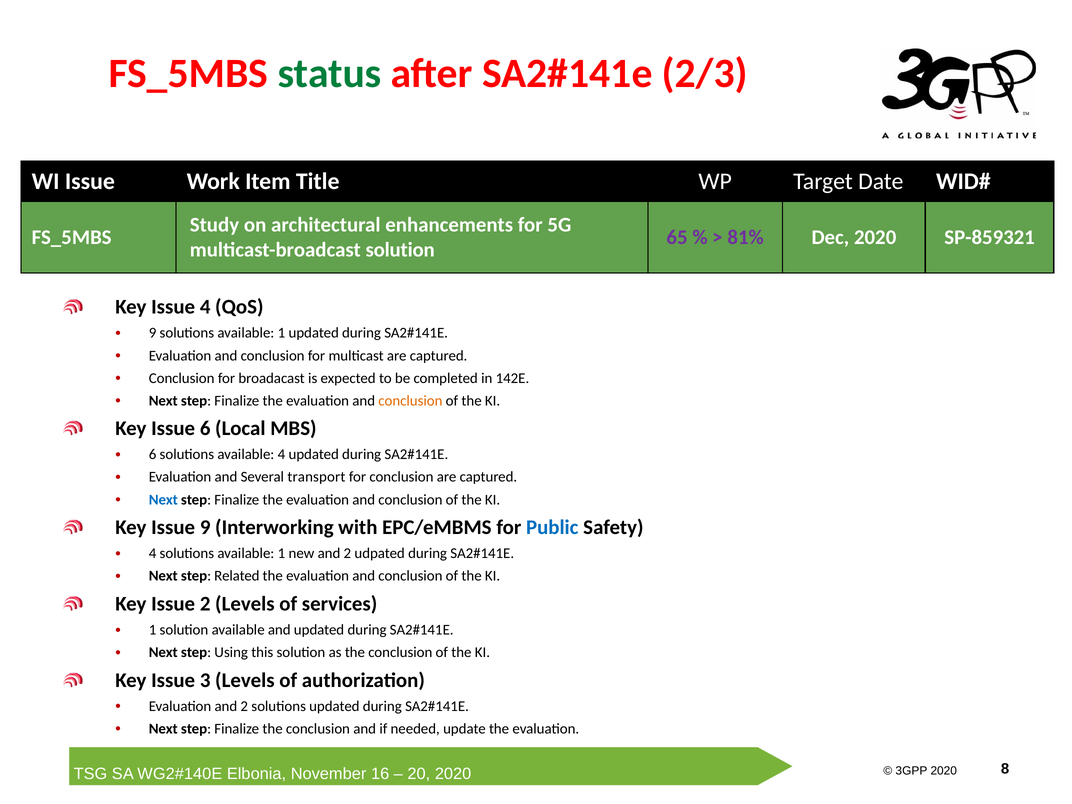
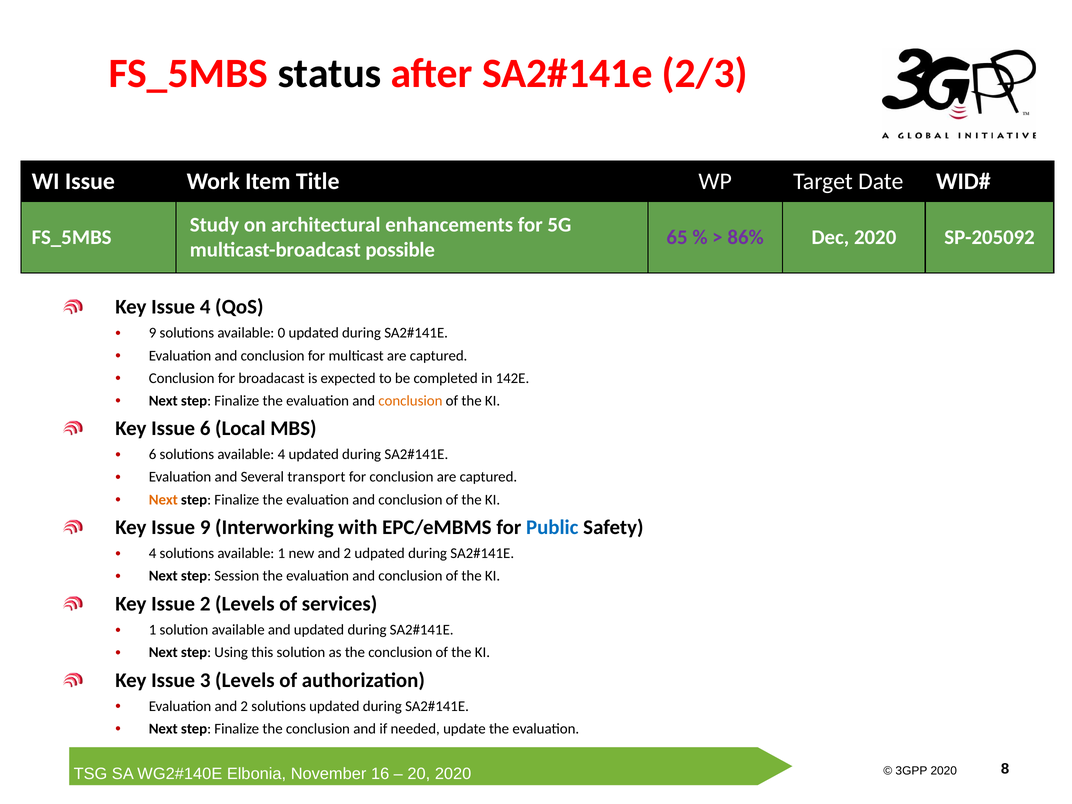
status colour: green -> black
81%: 81% -> 86%
SP-859321: SP-859321 -> SP-205092
multicast-broadcast solution: solution -> possible
9 solutions available 1: 1 -> 0
Next at (163, 500) colour: blue -> orange
Related: Related -> Session
